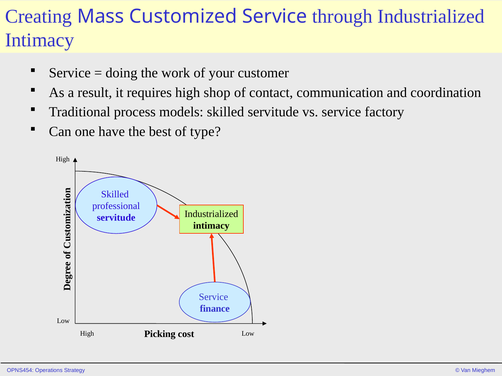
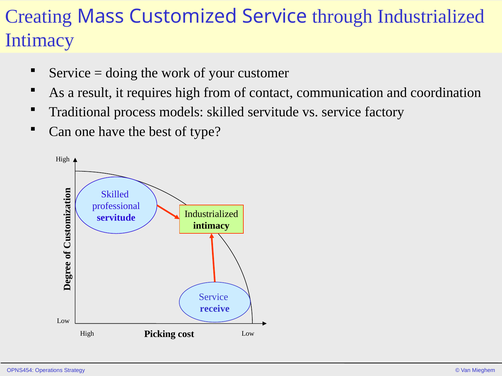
shop: shop -> from
finance: finance -> receive
